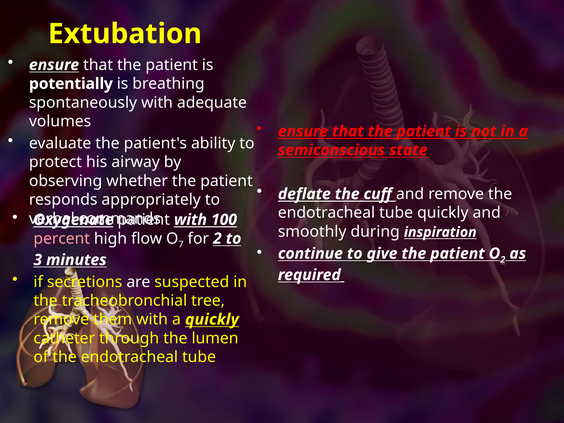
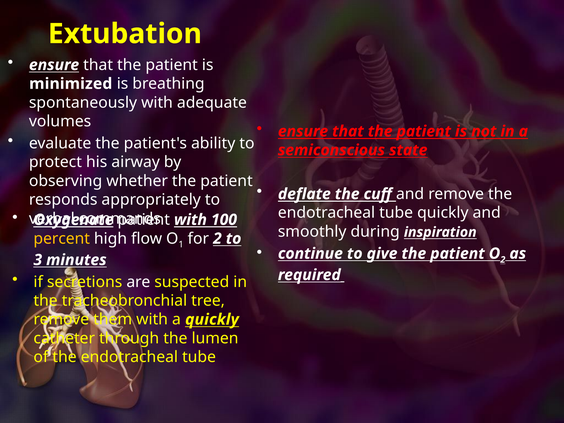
potentially: potentially -> minimized
percent colour: pink -> yellow
7: 7 -> 1
